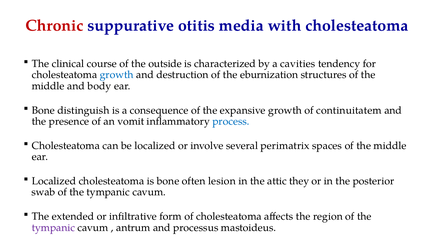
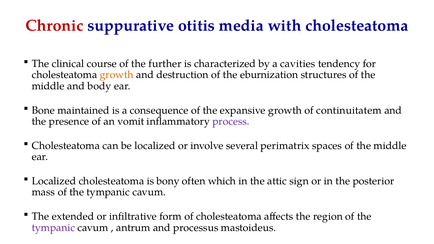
outside: outside -> further
growth at (117, 75) colour: blue -> orange
distinguish: distinguish -> maintained
process colour: blue -> purple
is bone: bone -> bony
lesion: lesion -> which
they: they -> sign
swab: swab -> mass
